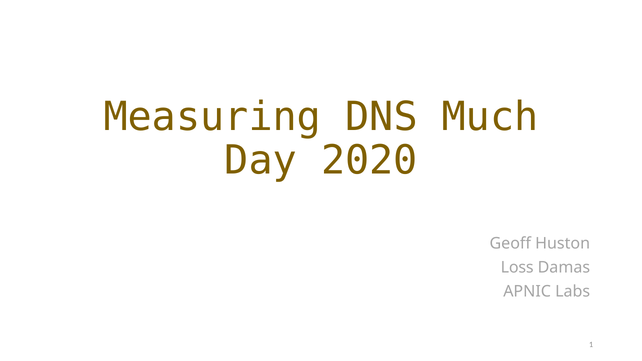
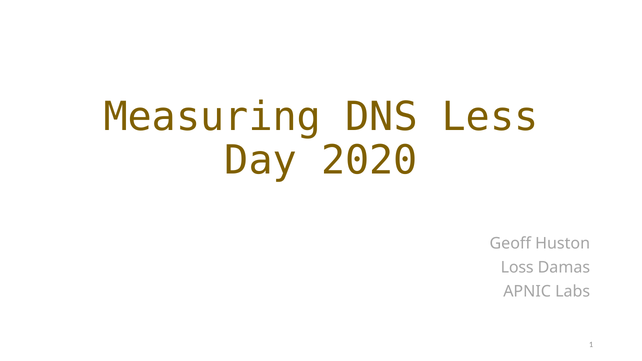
Much: Much -> Less
